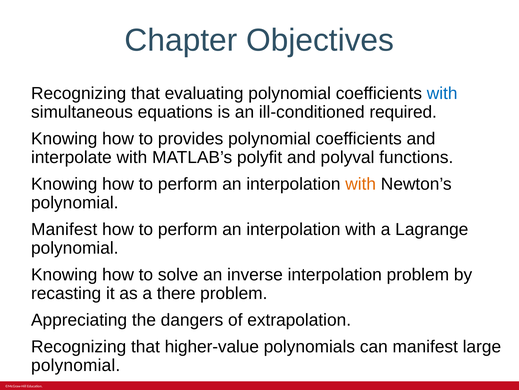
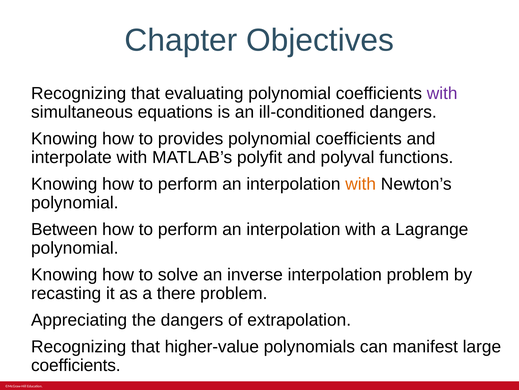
with at (442, 93) colour: blue -> purple
ill-conditioned required: required -> dangers
Manifest at (64, 229): Manifest -> Between
polynomial at (76, 365): polynomial -> coefficients
